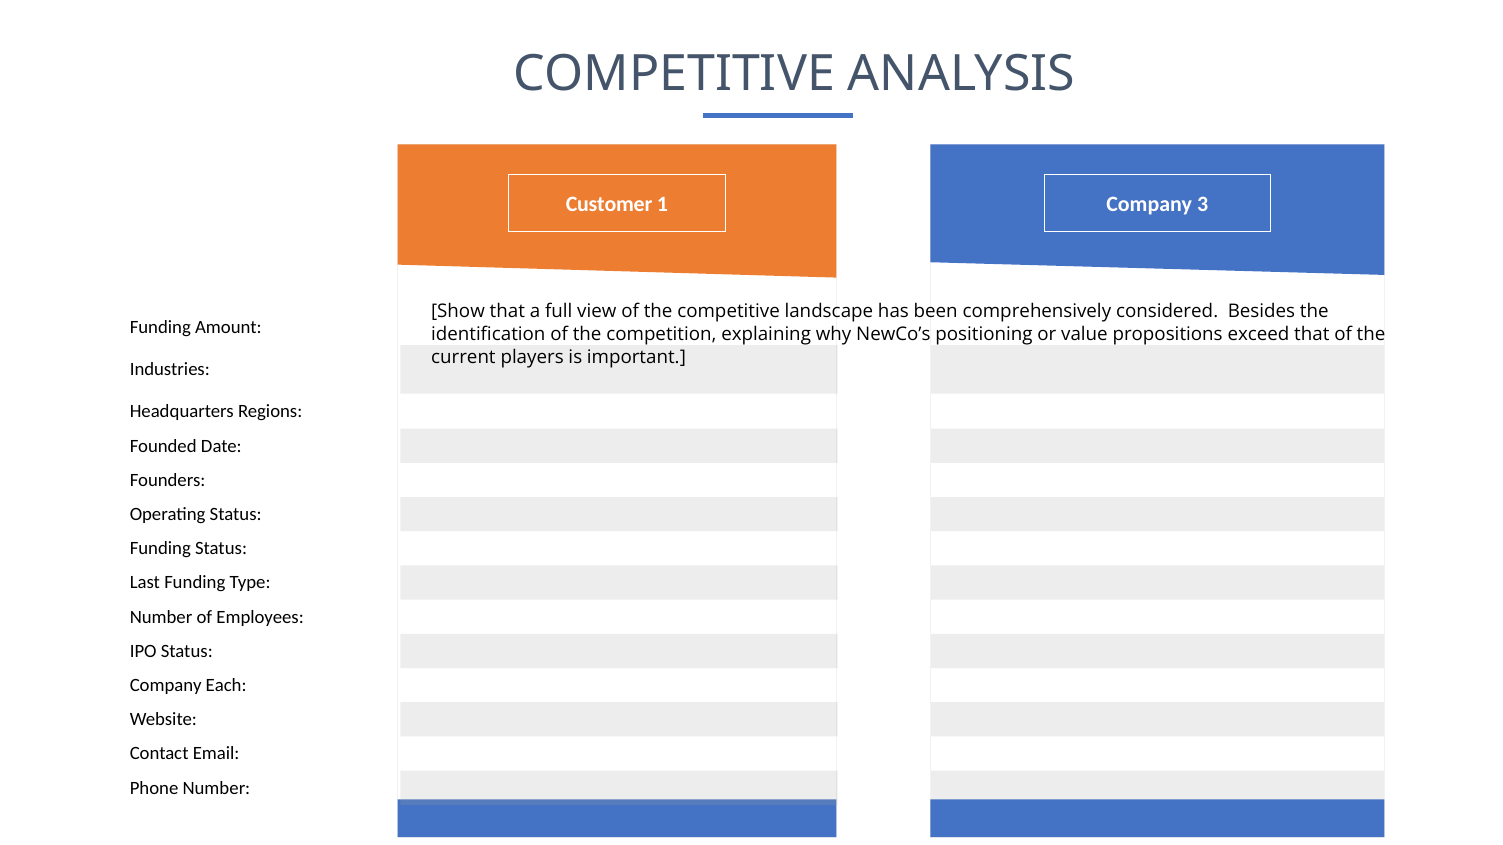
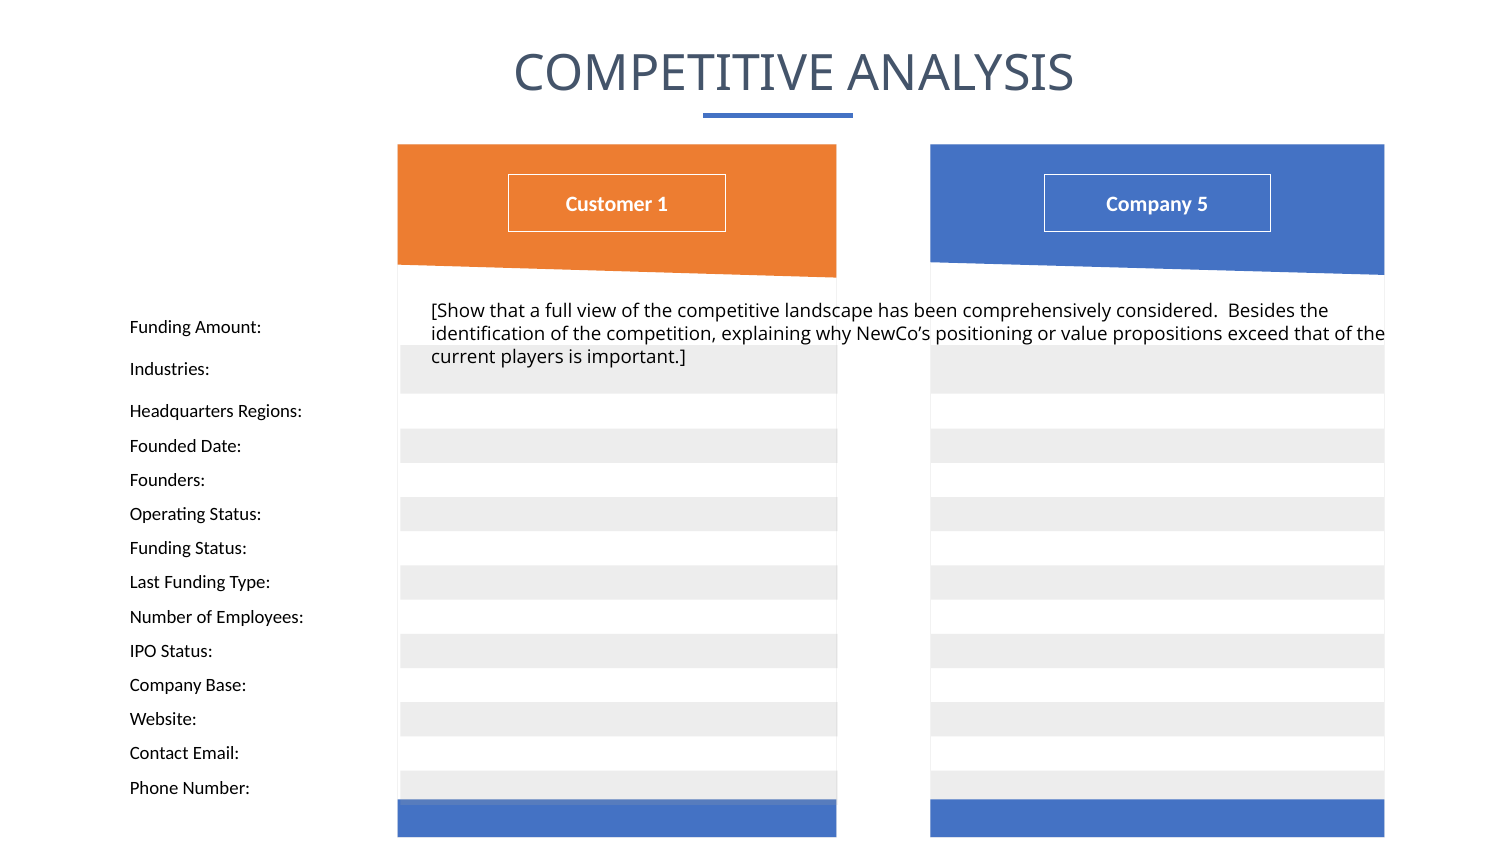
3: 3 -> 5
Each: Each -> Base
